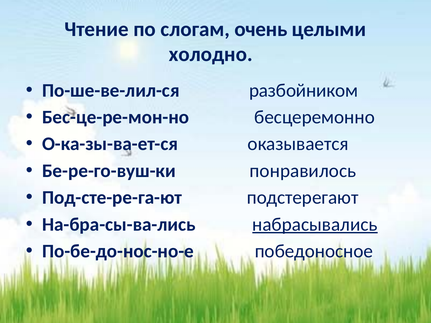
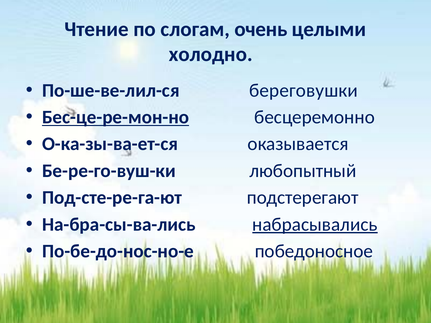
разбойником: разбойником -> береговушки
Бес-це-ре-мон-но underline: none -> present
понравилось: понравилось -> любопытный
